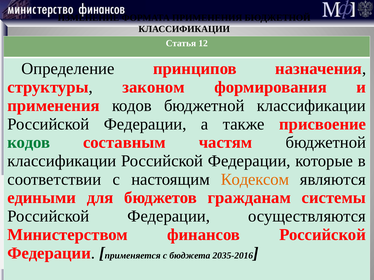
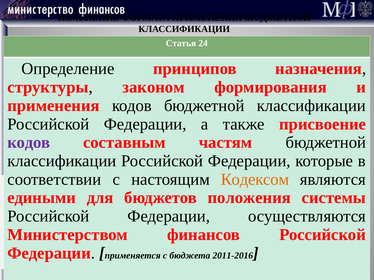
12: 12 -> 24
кодов at (29, 143) colour: green -> purple
гражданам: гражданам -> положения
2035-2016: 2035-2016 -> 2011-2016
